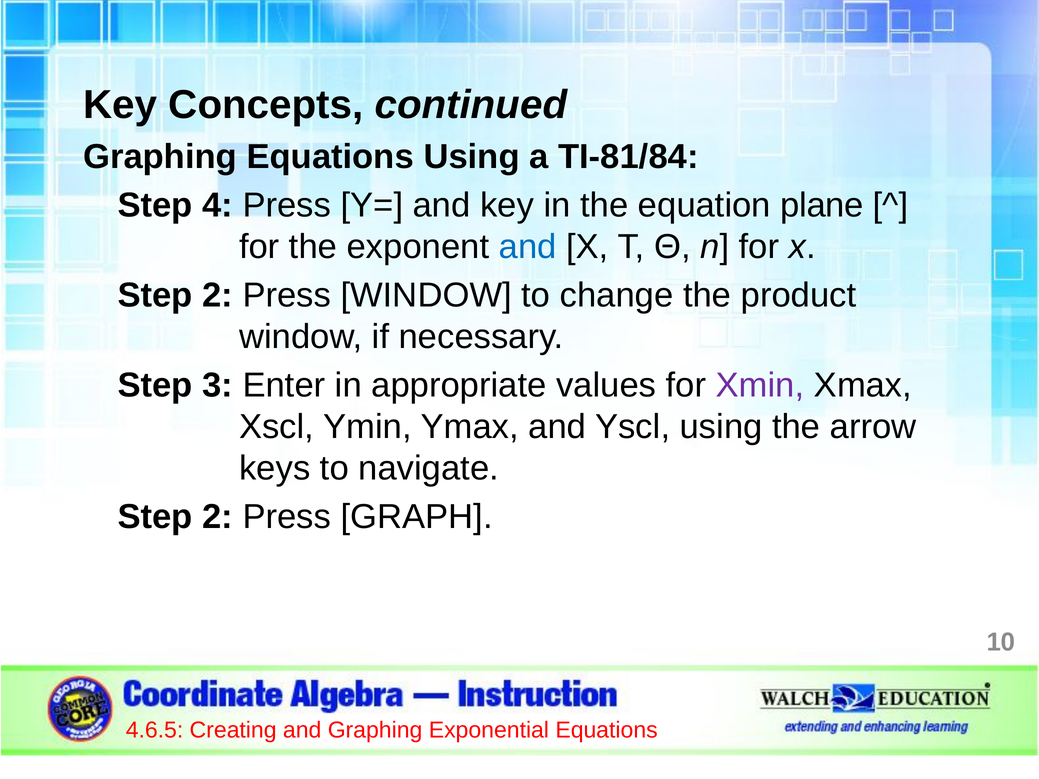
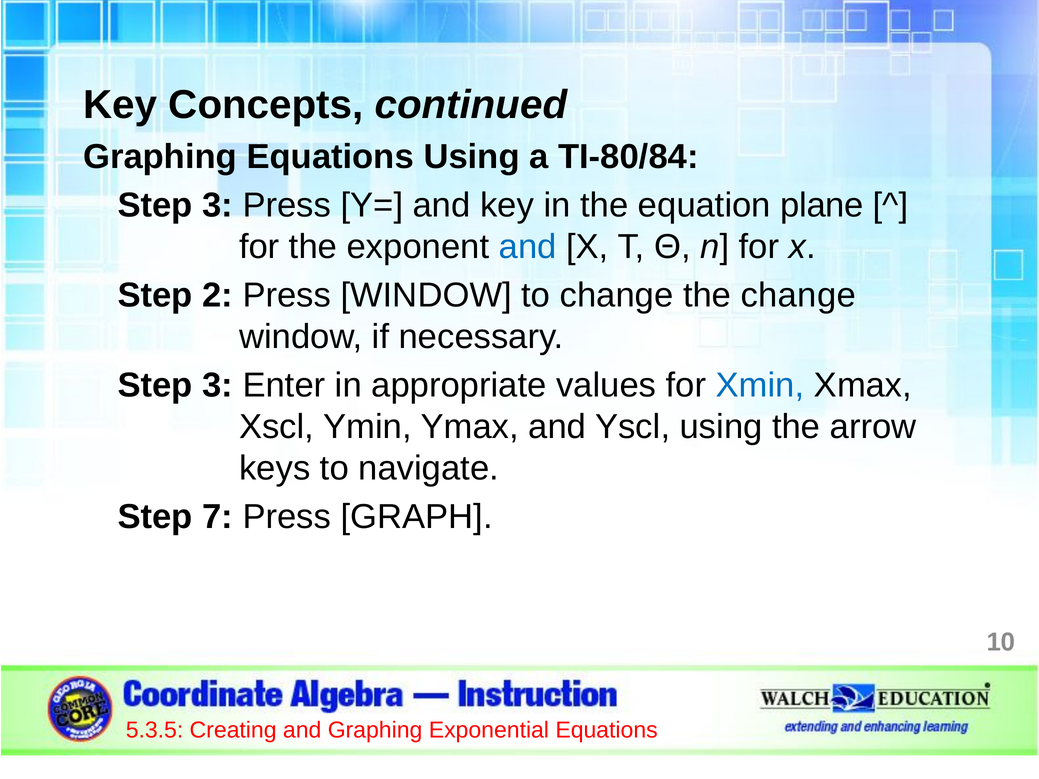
TI-81/84: TI-81/84 -> TI-80/84
4 at (217, 205): 4 -> 3
the product: product -> change
Xmin colour: purple -> blue
2 at (217, 517): 2 -> 7
4.6.5: 4.6.5 -> 5.3.5
